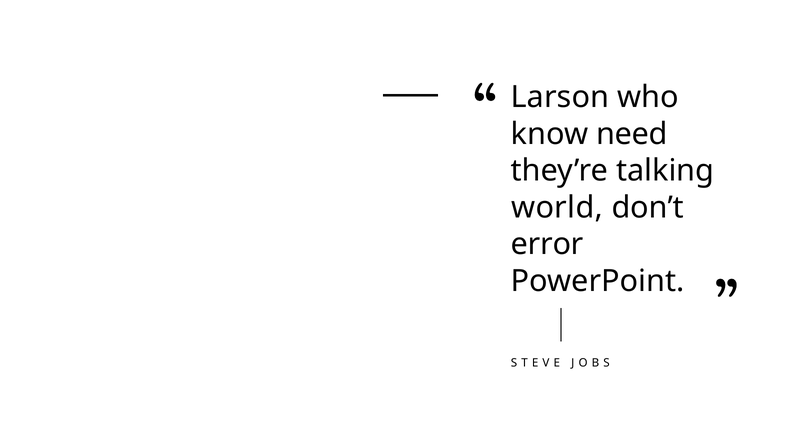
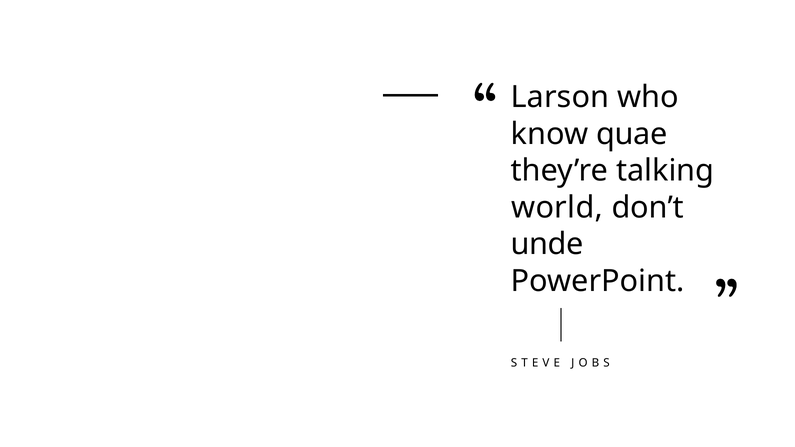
need: need -> quae
error: error -> unde
